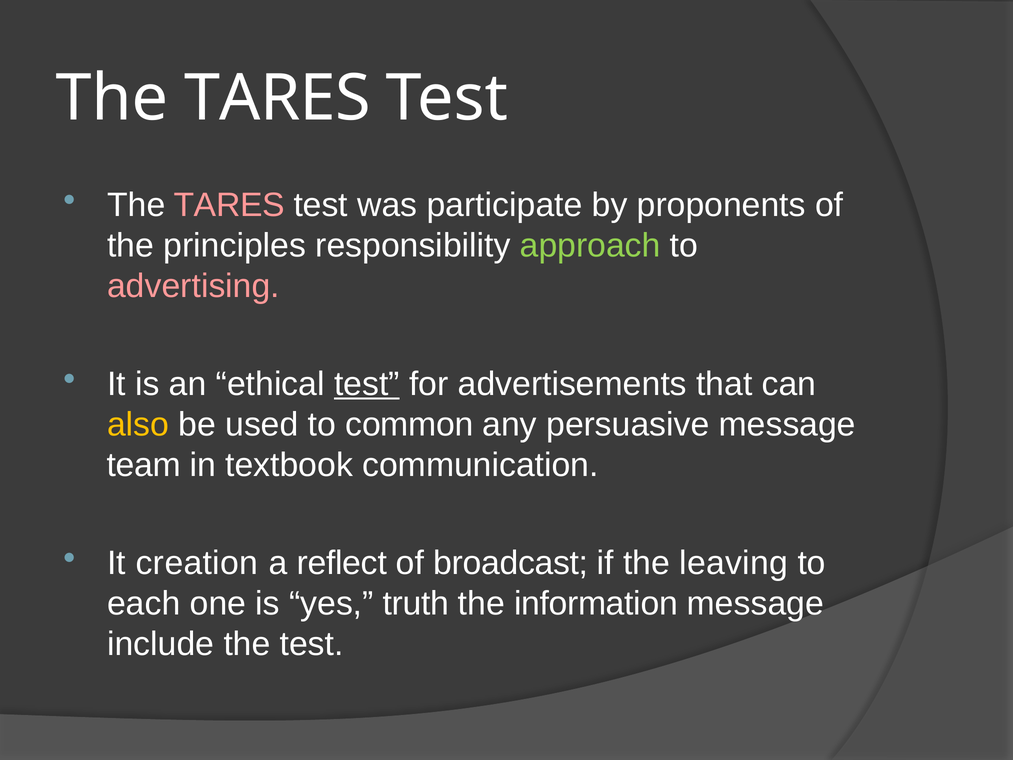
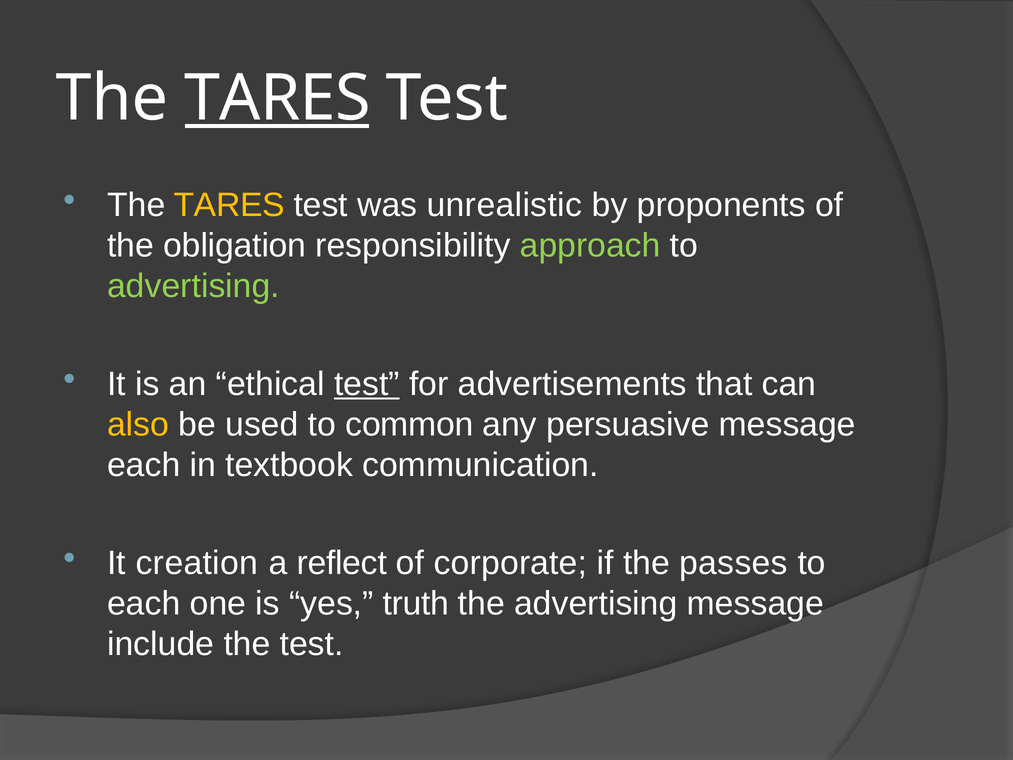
TARES at (277, 98) underline: none -> present
TARES at (229, 205) colour: pink -> yellow
participate: participate -> unrealistic
principles: principles -> obligation
advertising at (193, 286) colour: pink -> light green
team at (144, 465): team -> each
broadcast: broadcast -> corporate
leaving: leaving -> passes
the information: information -> advertising
